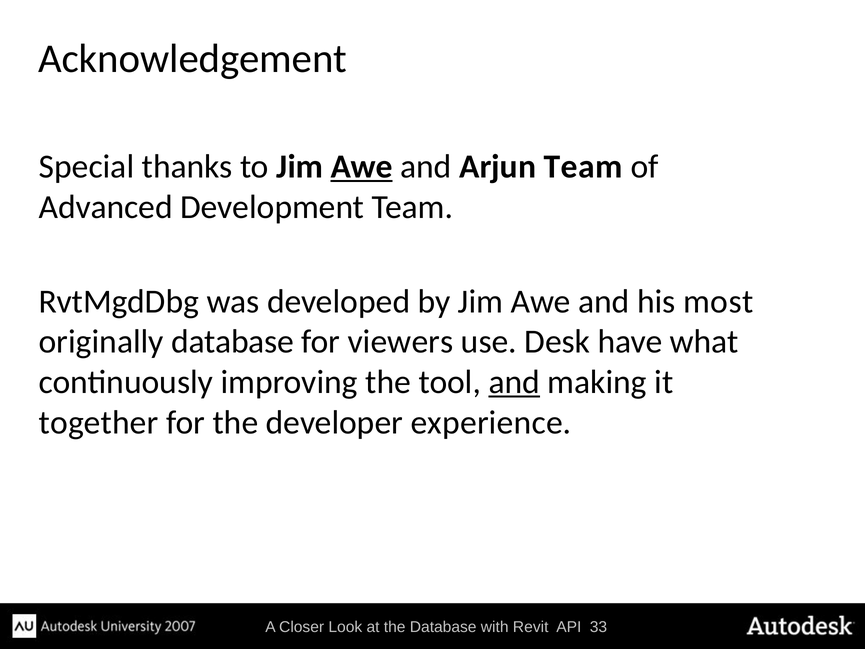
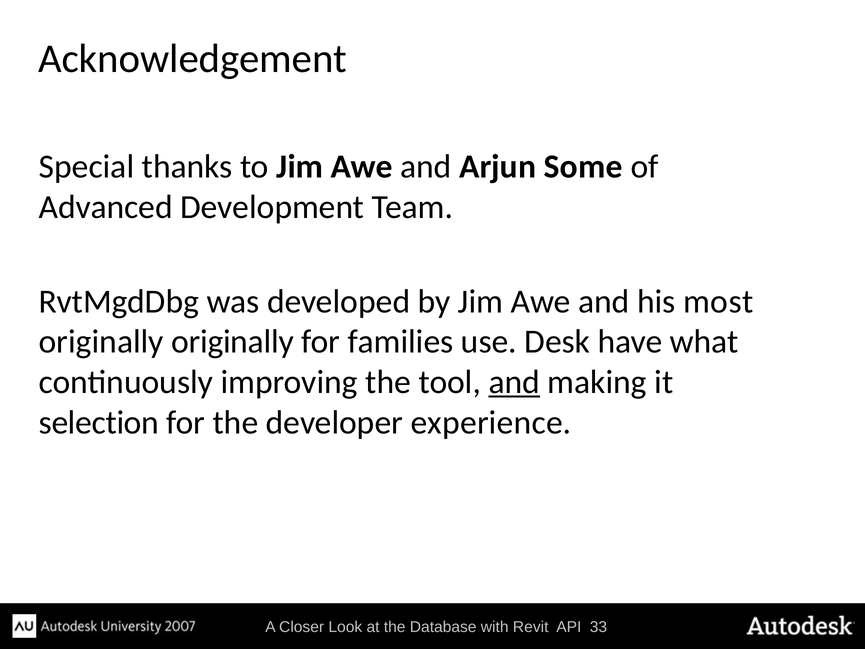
Awe at (362, 167) underline: present -> none
Arjun Team: Team -> Some
originally database: database -> originally
viewers: viewers -> families
together: together -> selection
